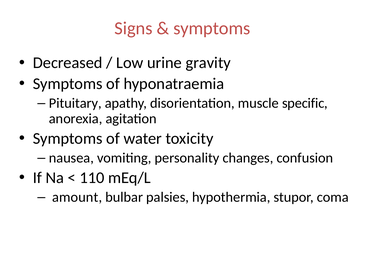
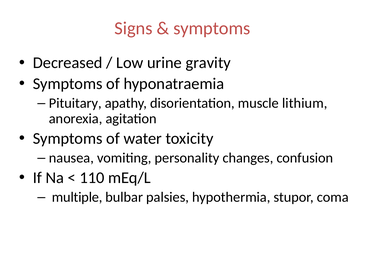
specific: specific -> lithium
amount: amount -> multiple
